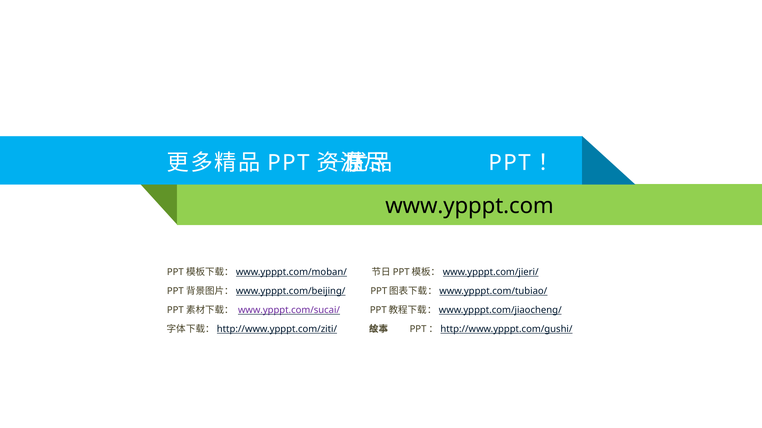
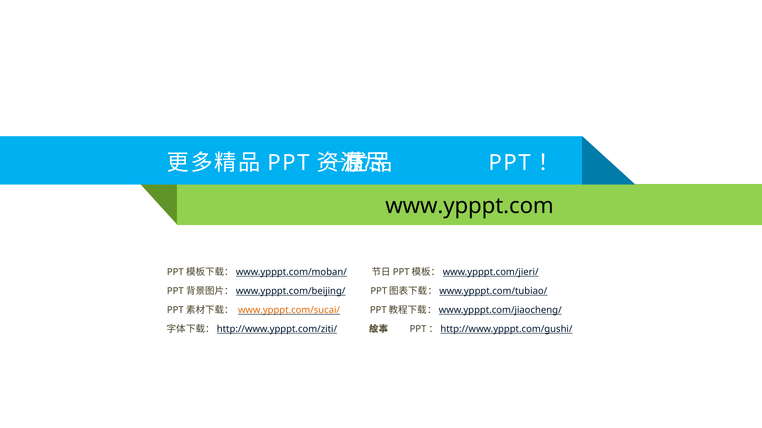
www.ypppt.com/sucai/ colour: purple -> orange
